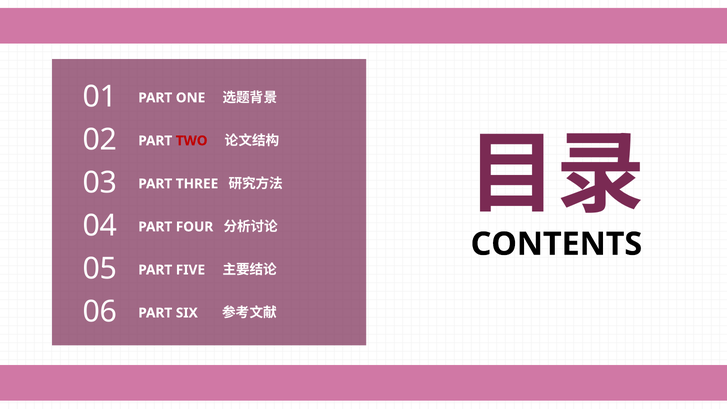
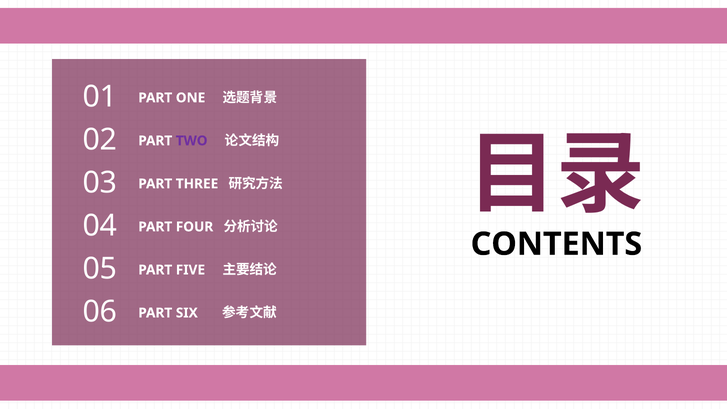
TWO colour: red -> purple
